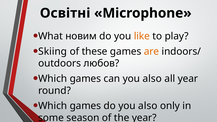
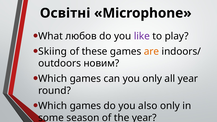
новим: новим -> любов
like colour: orange -> purple
любов: любов -> новим
can you also: also -> only
